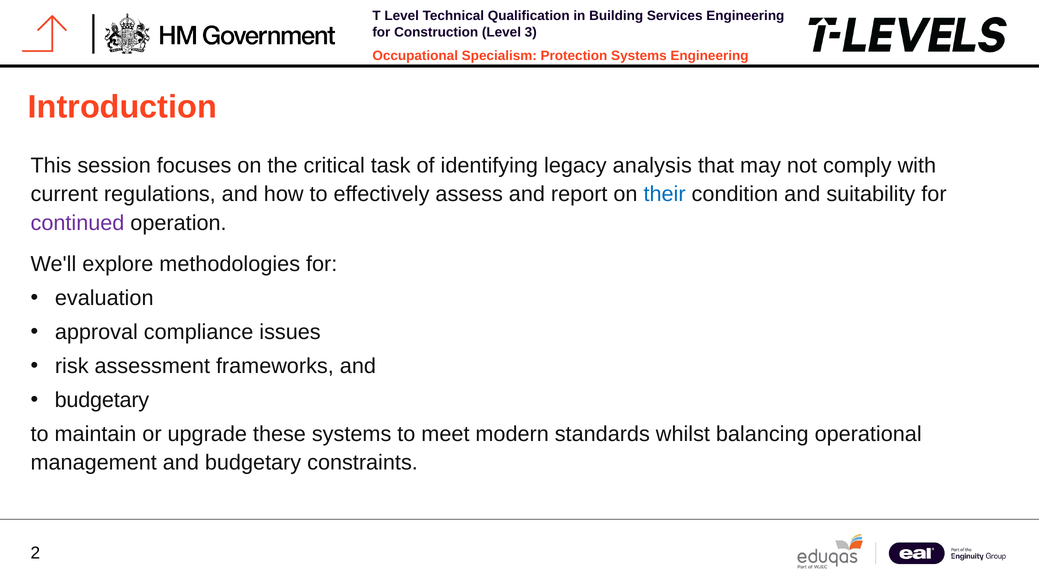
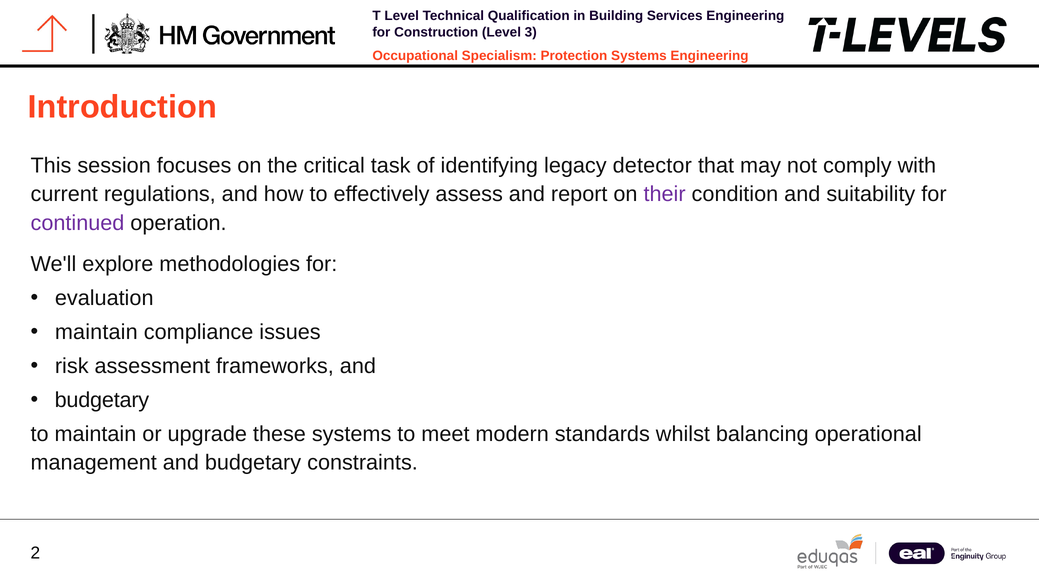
analysis: analysis -> detector
their colour: blue -> purple
approval at (96, 332): approval -> maintain
